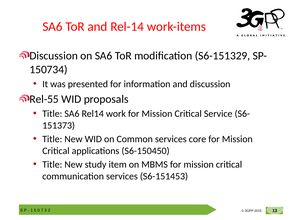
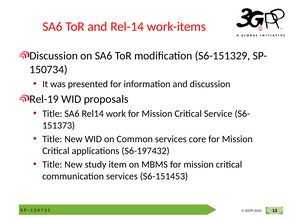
Rel-55: Rel-55 -> Rel-19
S6-150450: S6-150450 -> S6-197432
